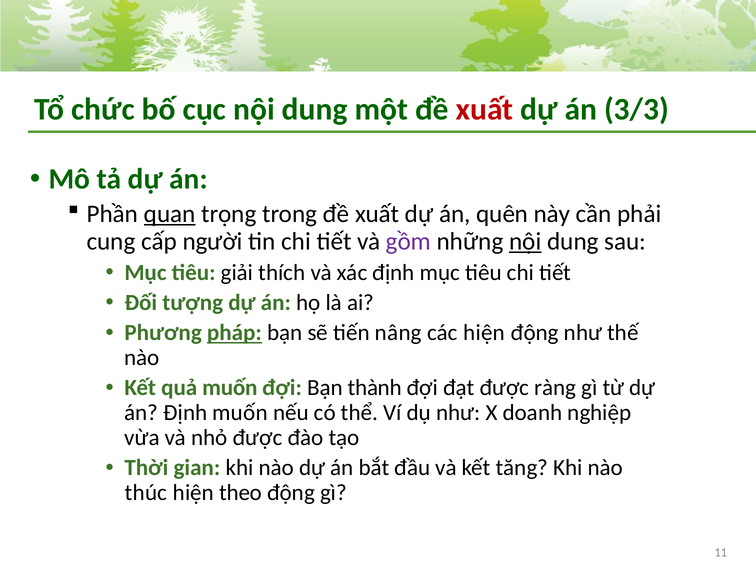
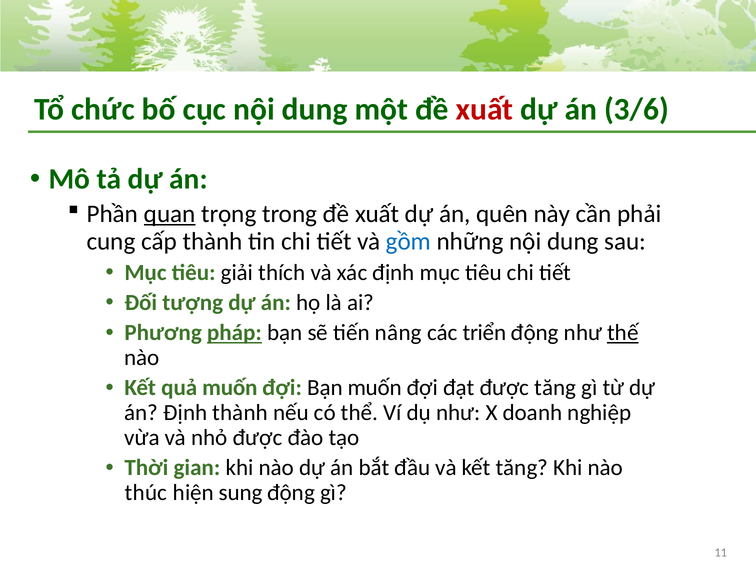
3/3: 3/3 -> 3/6
cấp người: người -> thành
gồm colour: purple -> blue
nội at (525, 241) underline: present -> none
các hiện: hiện -> triển
thế underline: none -> present
Bạn thành: thành -> muốn
được ràng: ràng -> tăng
Định muốn: muốn -> thành
theo: theo -> sung
